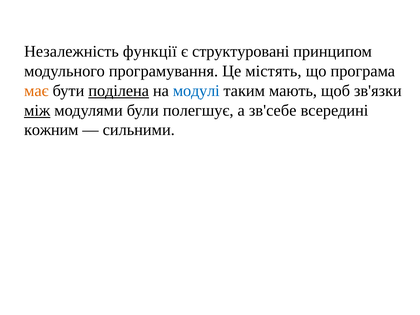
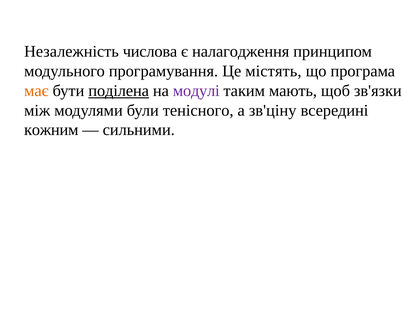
функції: функції -> числова
структуровані: структуровані -> налагодження
модулі colour: blue -> purple
між underline: present -> none
полегшує: полегшує -> тенісного
зв'себе: зв'себе -> зв'ціну
